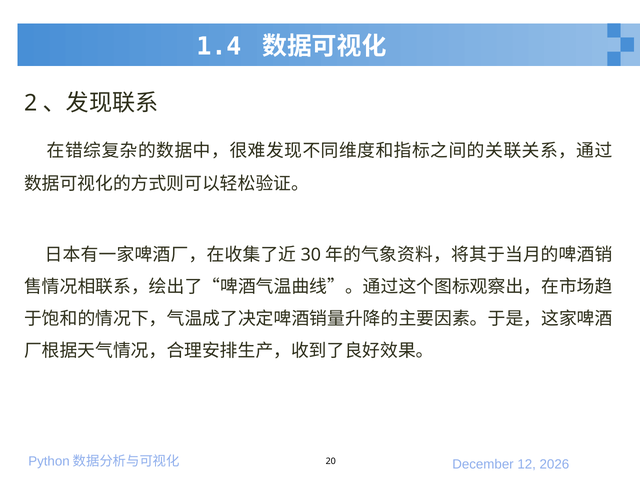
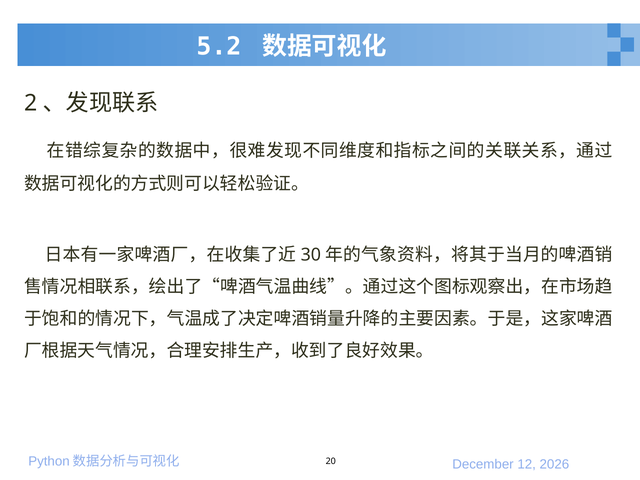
1.4: 1.4 -> 5.2
